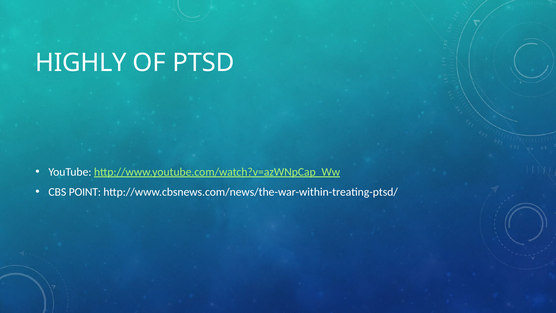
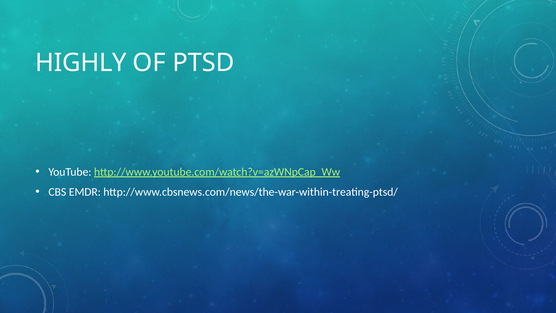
POINT: POINT -> EMDR
